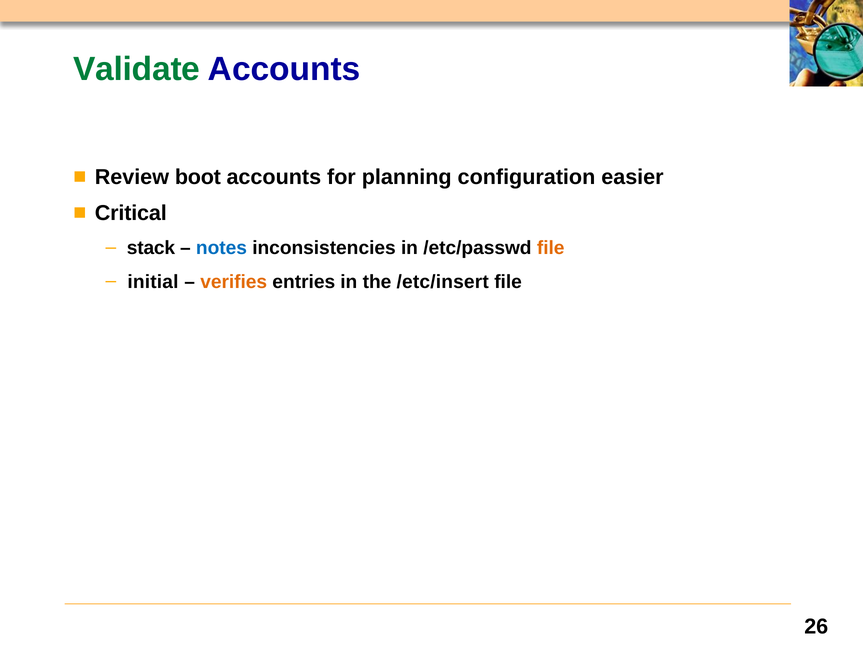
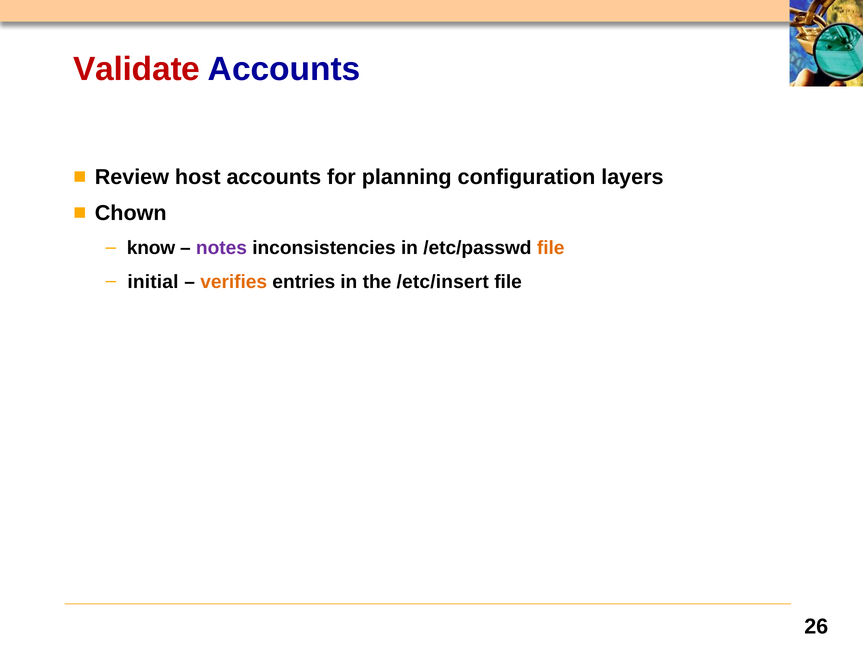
Validate colour: green -> red
boot: boot -> host
easier: easier -> layers
Critical: Critical -> Chown
stack: stack -> know
notes colour: blue -> purple
